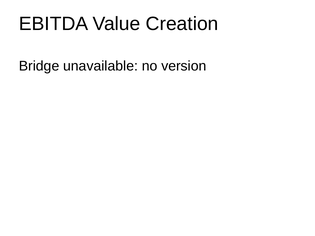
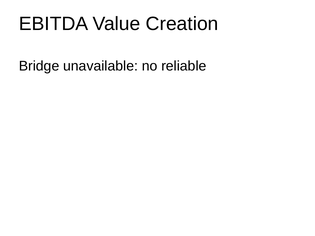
version: version -> reliable
